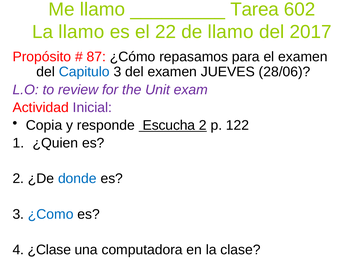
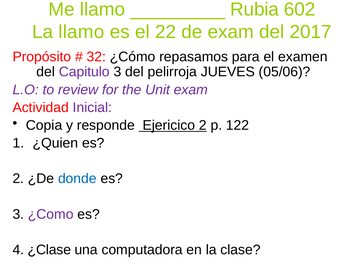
Tarea: Tarea -> Rubia
de llamo: llamo -> exam
87: 87 -> 32
Capitulo colour: blue -> purple
del examen: examen -> pelirroja
28/06: 28/06 -> 05/06
Escucha: Escucha -> Ejericico
¿Como colour: blue -> purple
